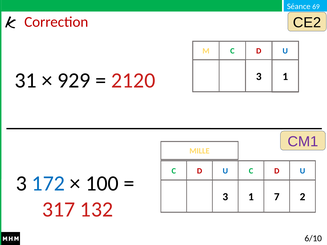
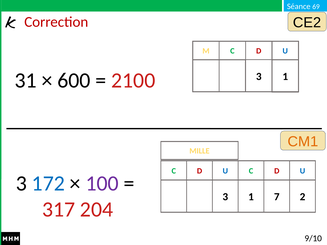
929: 929 -> 600
2120: 2120 -> 2100
CM1 colour: purple -> orange
100 colour: black -> purple
132: 132 -> 204
6/10: 6/10 -> 9/10
